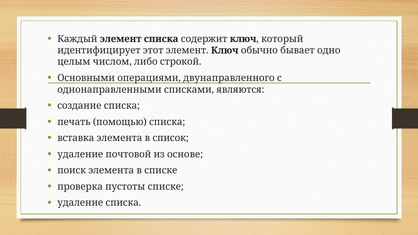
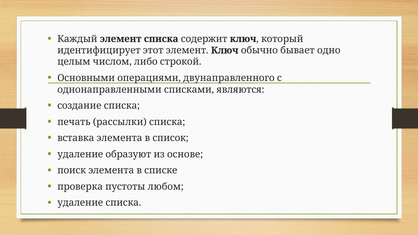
помощью: помощью -> рассылки
почтовой: почтовой -> образуют
пустоты списке: списке -> любом
